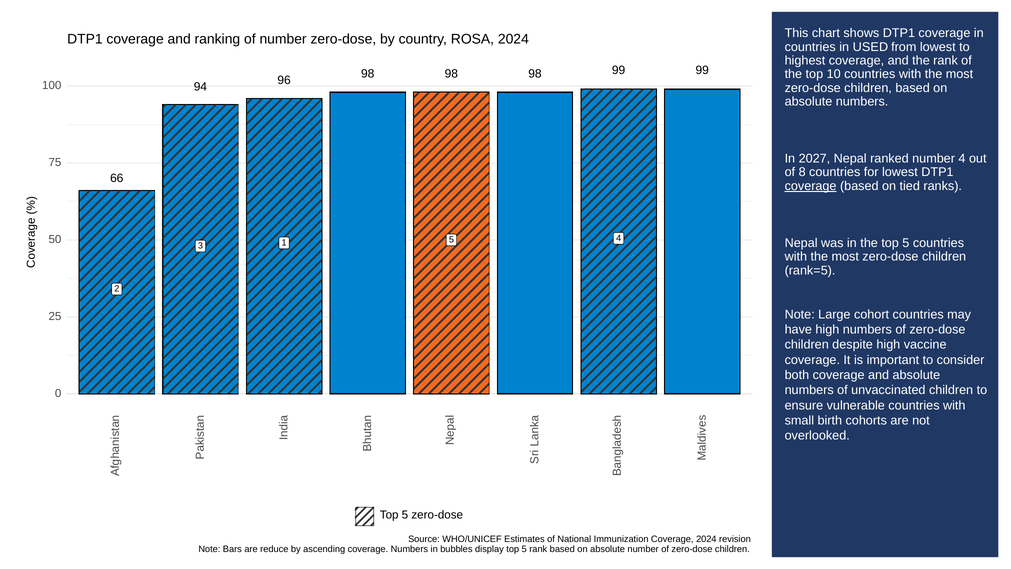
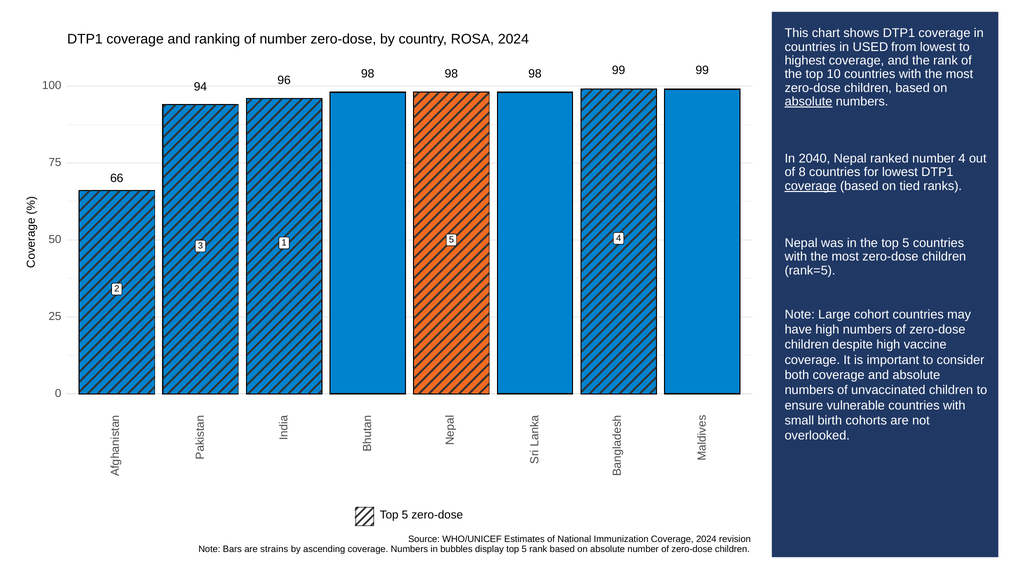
absolute at (808, 101) underline: none -> present
2027: 2027 -> 2040
reduce: reduce -> strains
